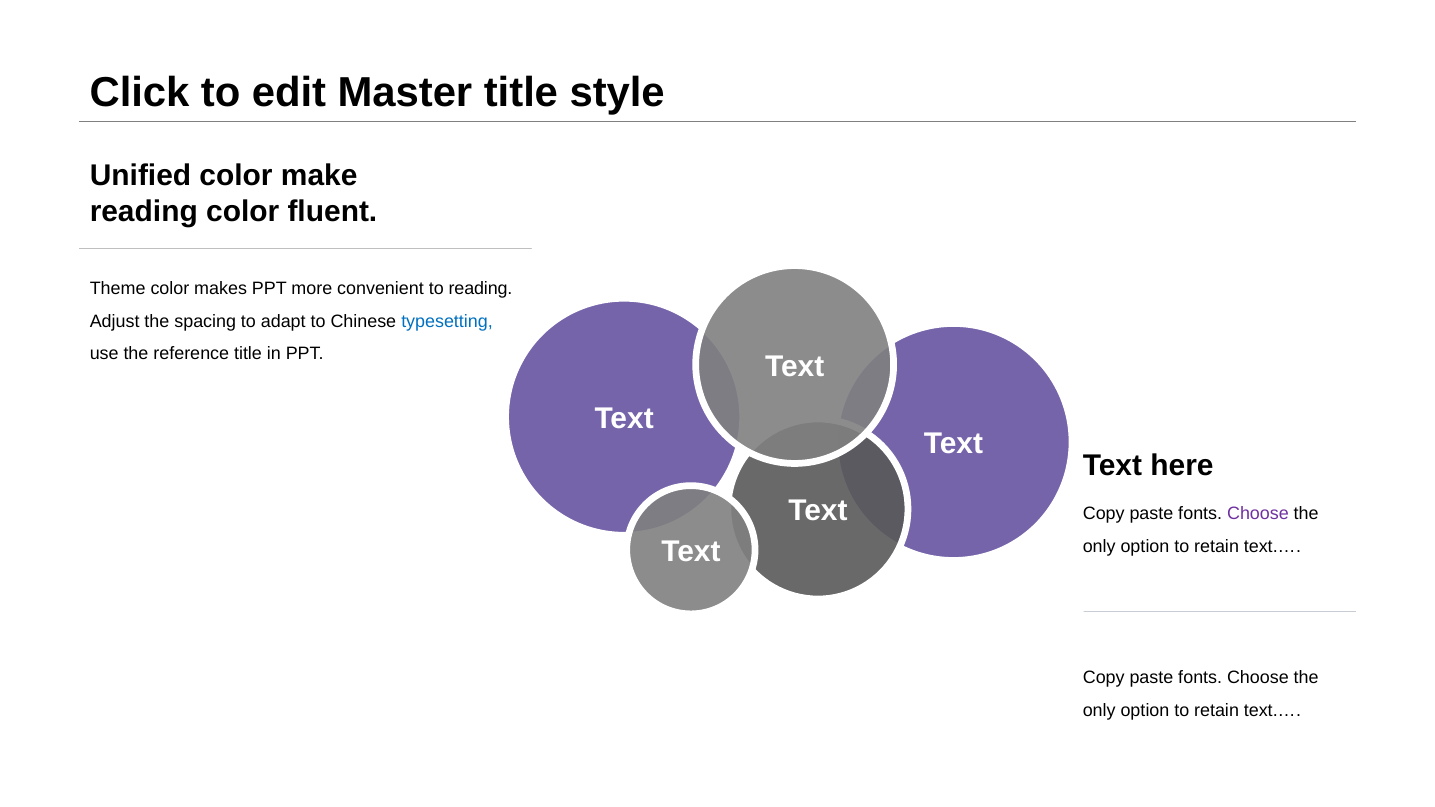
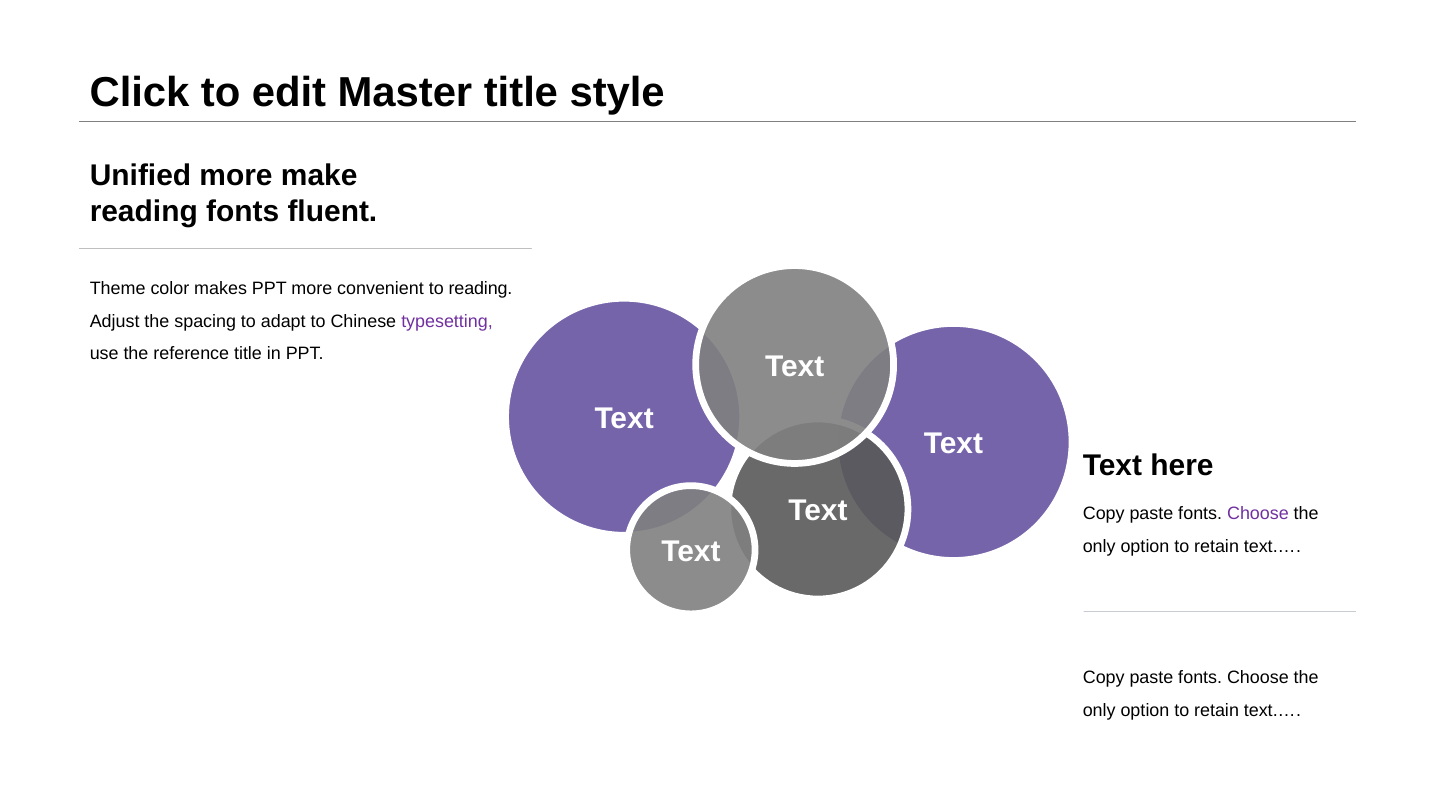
Unified color: color -> more
reading color: color -> fonts
typesetting colour: blue -> purple
